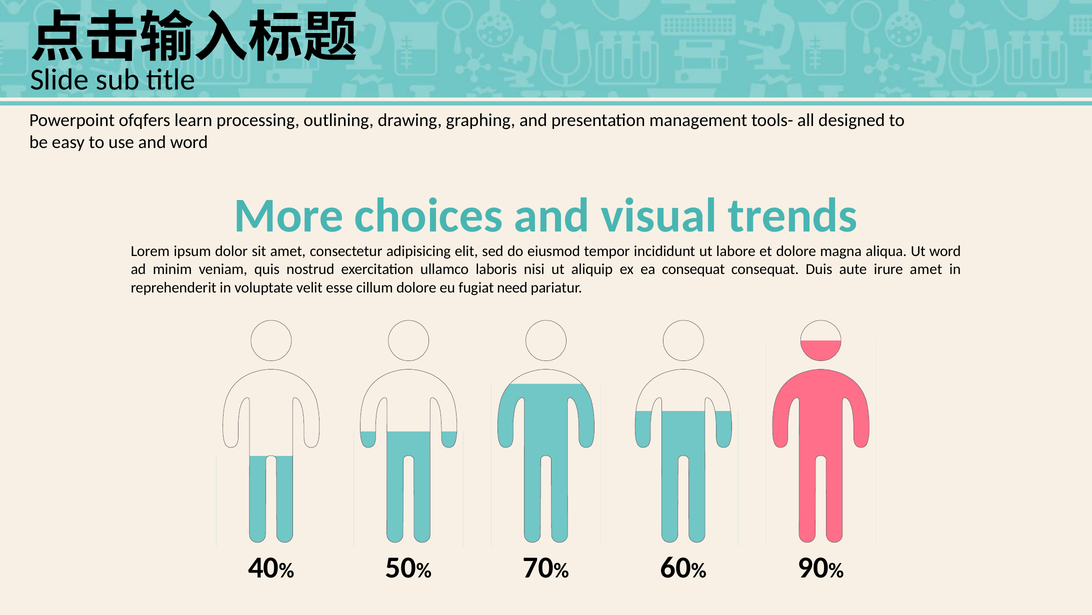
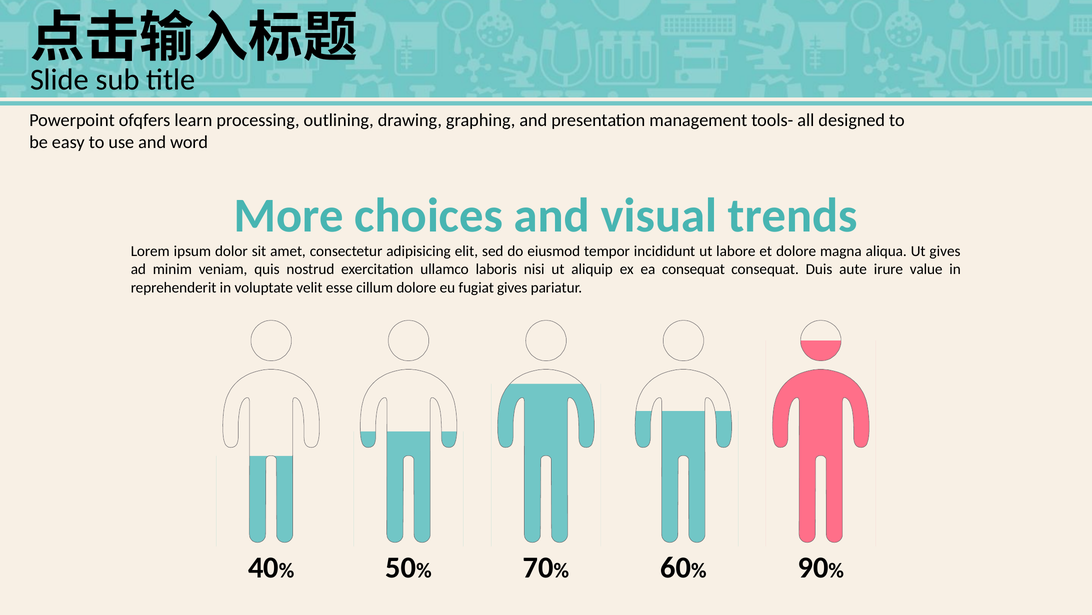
Ut word: word -> gives
irure amet: amet -> value
fugiat need: need -> gives
